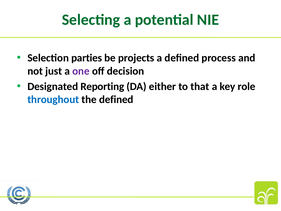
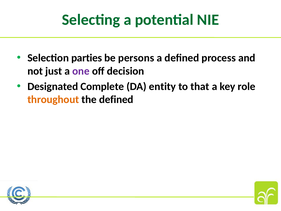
projects: projects -> persons
Reporting: Reporting -> Complete
either: either -> entity
throughout colour: blue -> orange
